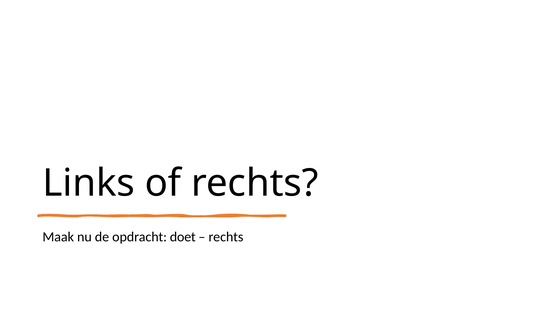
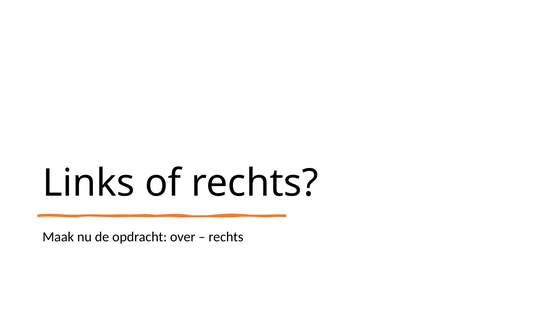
doet: doet -> over
